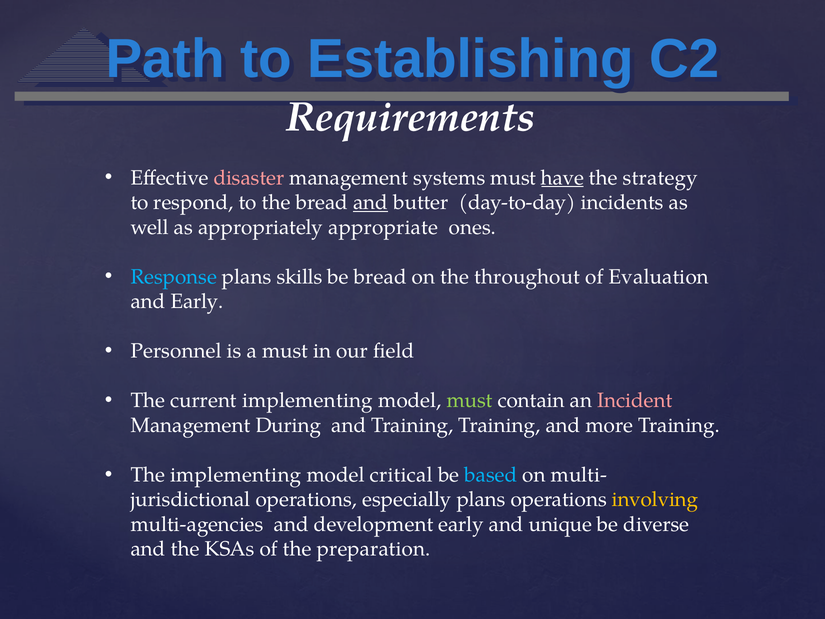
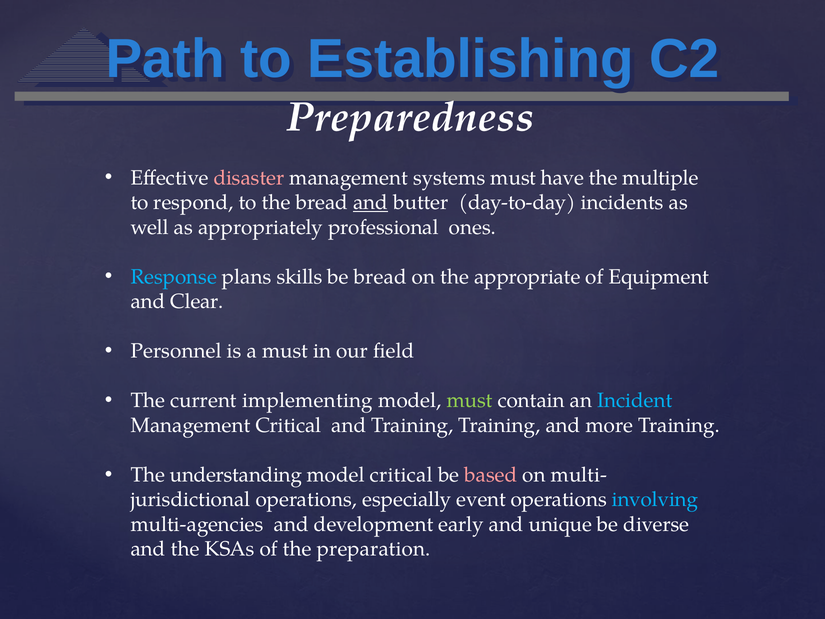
Requirements: Requirements -> Preparedness
have underline: present -> none
strategy: strategy -> multiple
appropriate: appropriate -> professional
throughout: throughout -> appropriate
Evaluation: Evaluation -> Equipment
and Early: Early -> Clear
Incident colour: pink -> light blue
Management During: During -> Critical
The implementing: implementing -> understanding
based colour: light blue -> pink
especially plans: plans -> event
involving colour: yellow -> light blue
